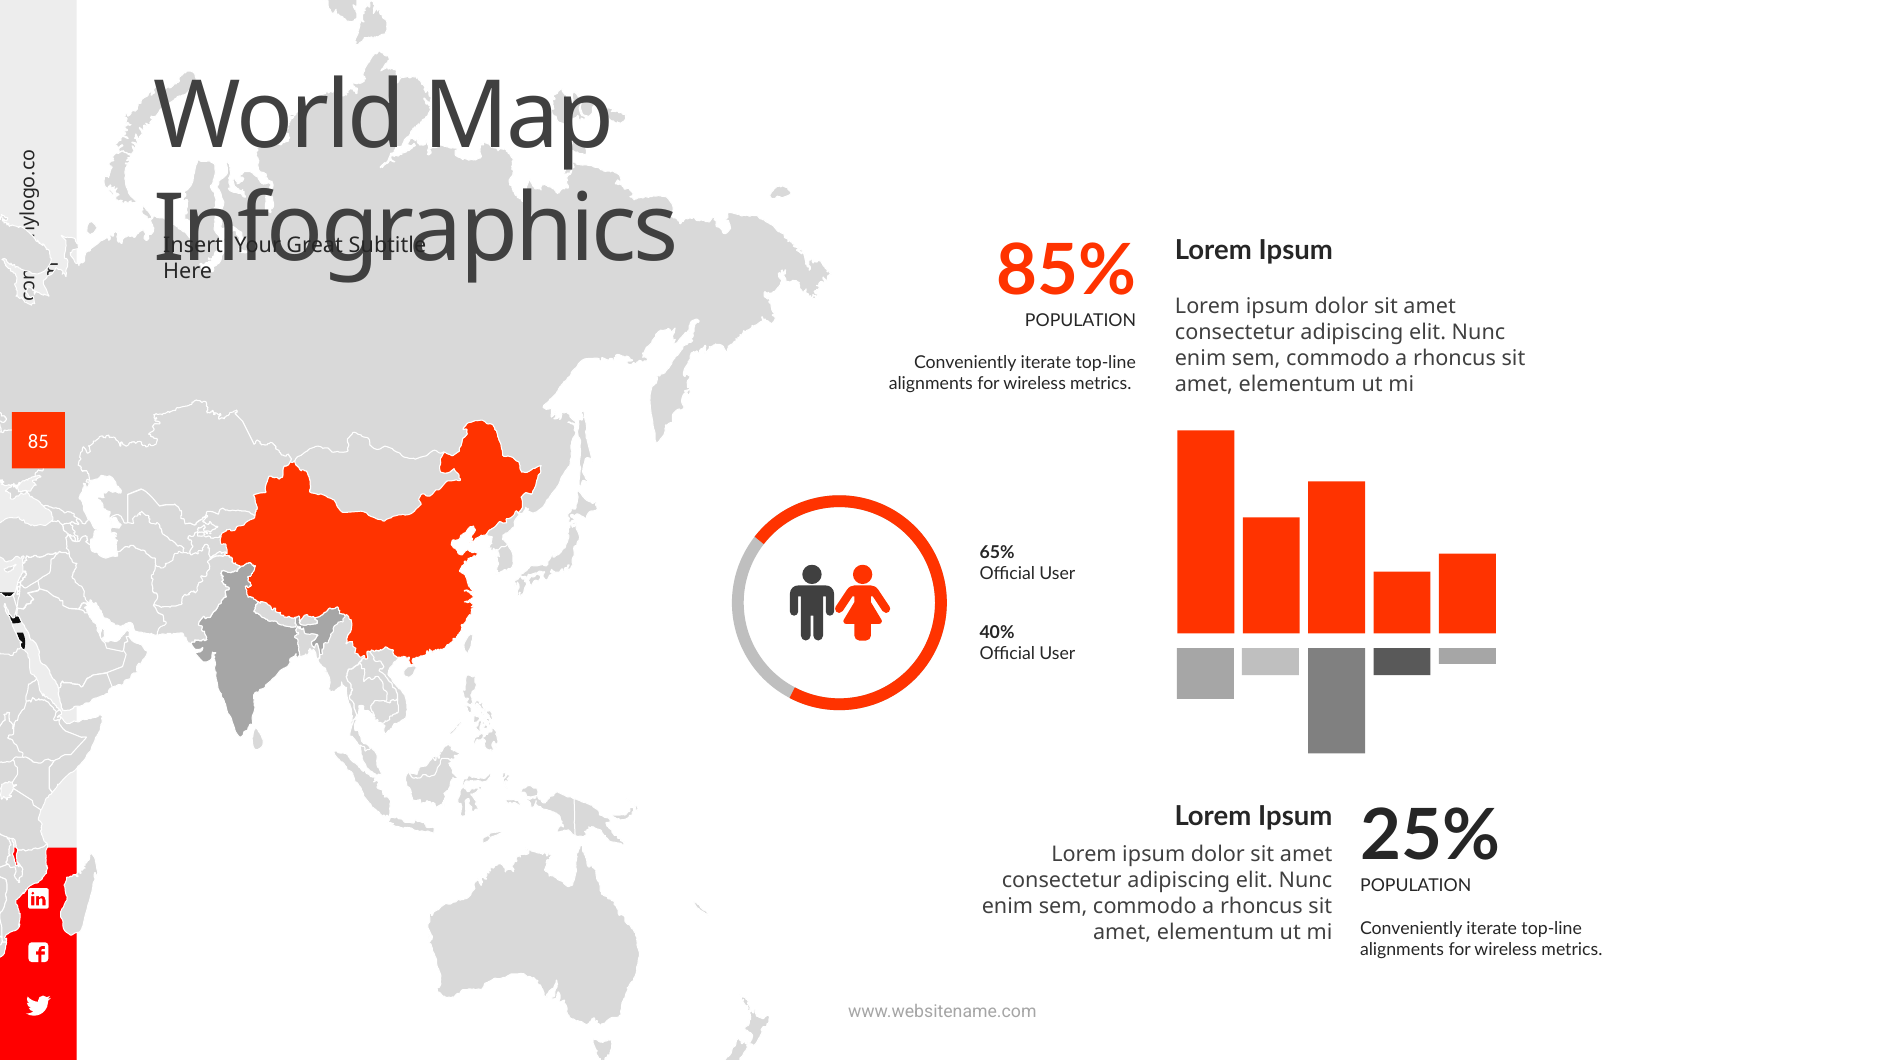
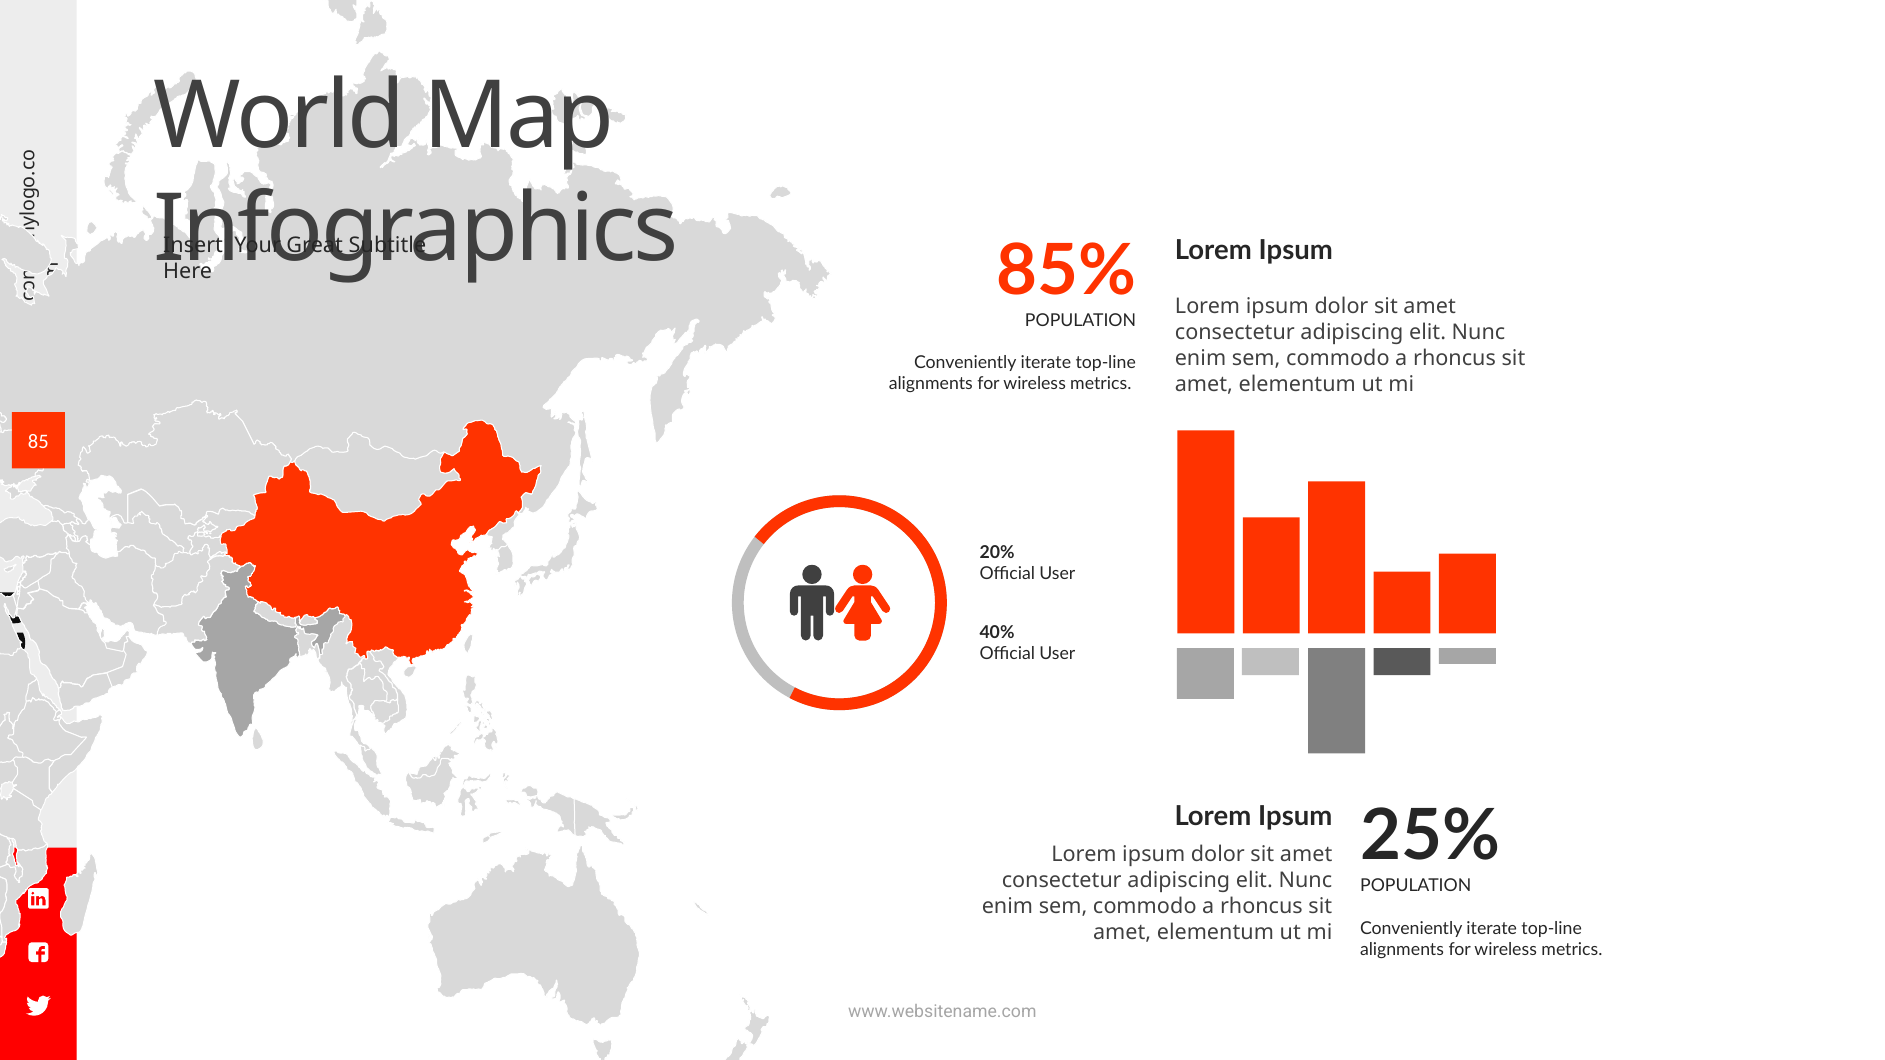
65%: 65% -> 20%
